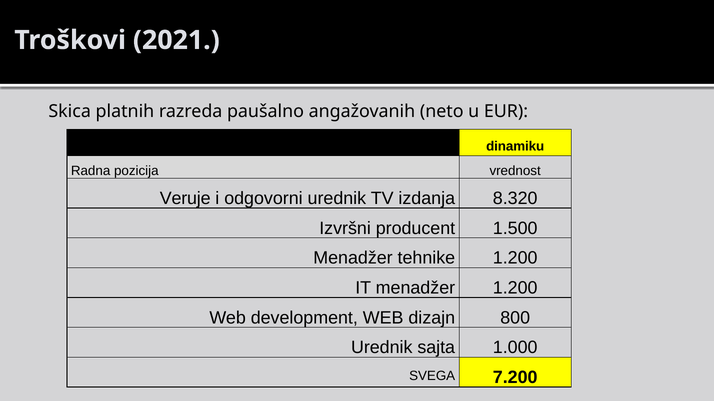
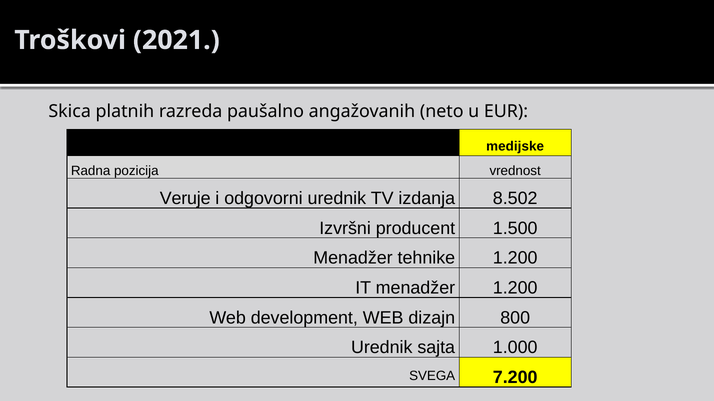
dinamiku: dinamiku -> medijske
8.320: 8.320 -> 8.502
